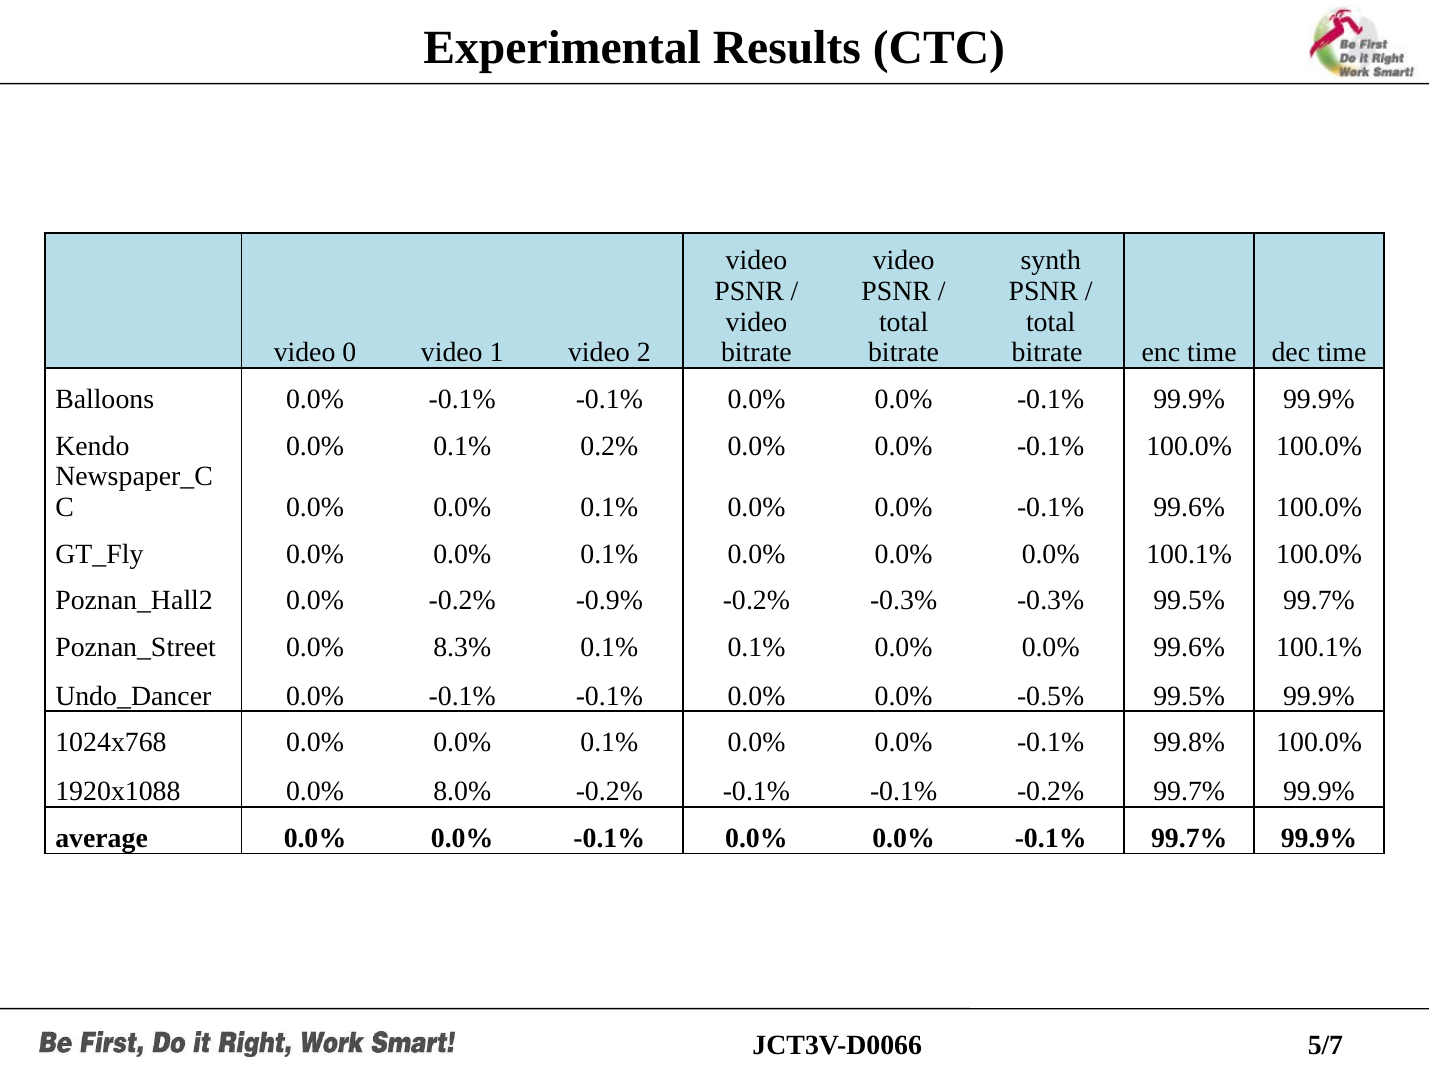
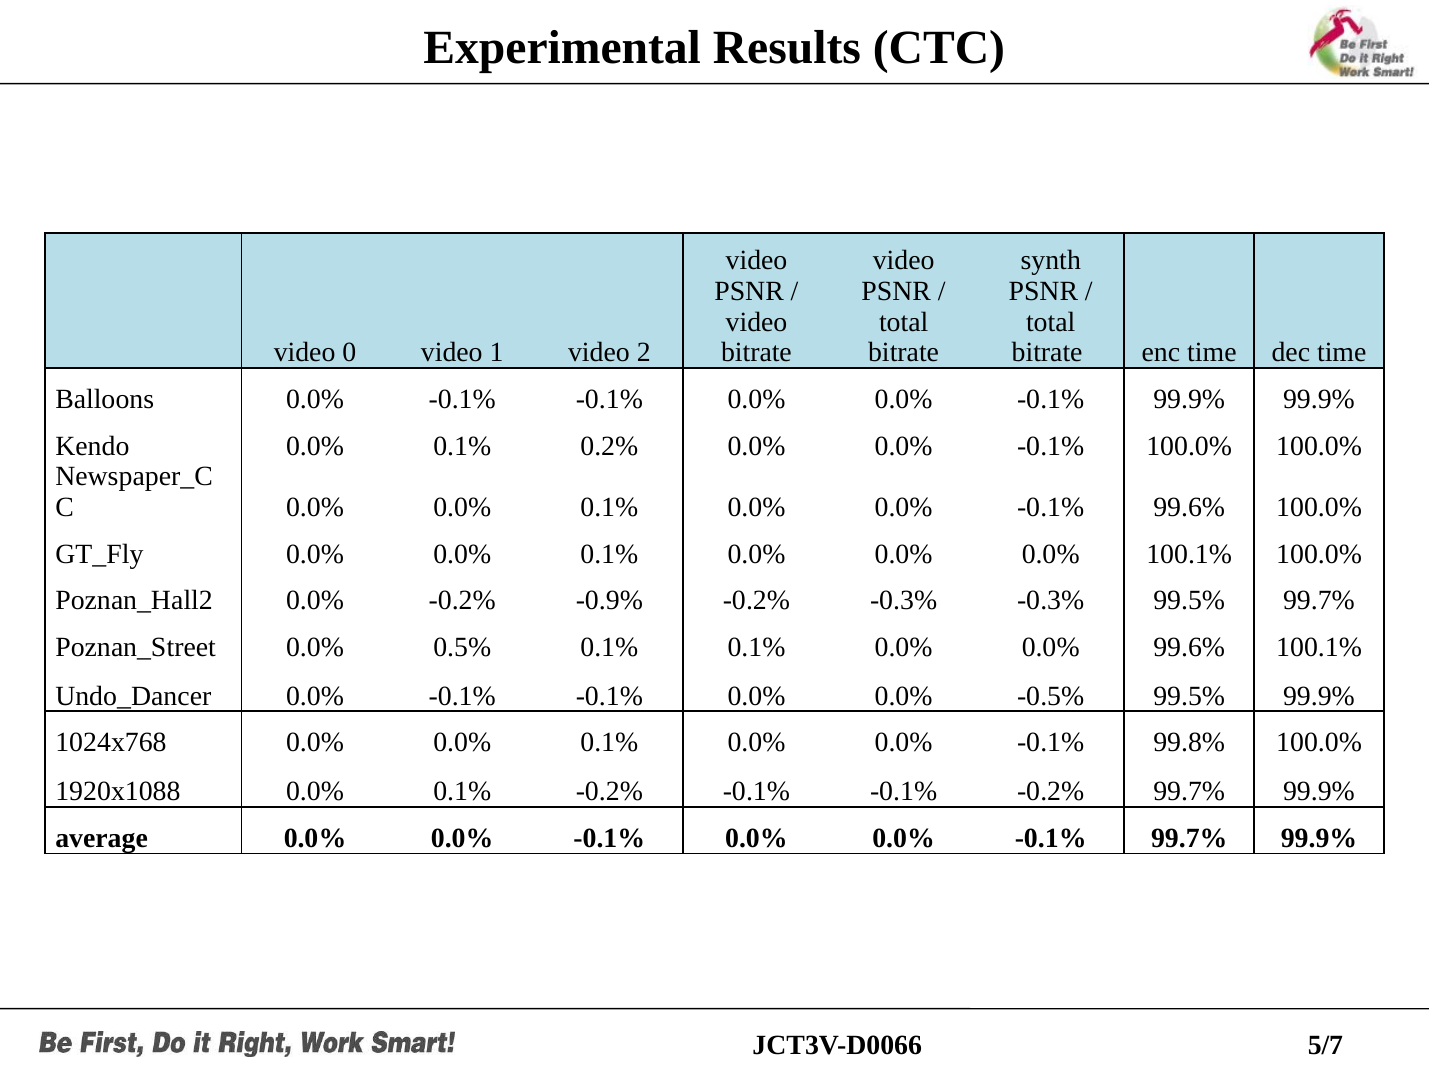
8.3%: 8.3% -> 0.5%
1920x1088 0.0% 8.0%: 8.0% -> 0.1%
